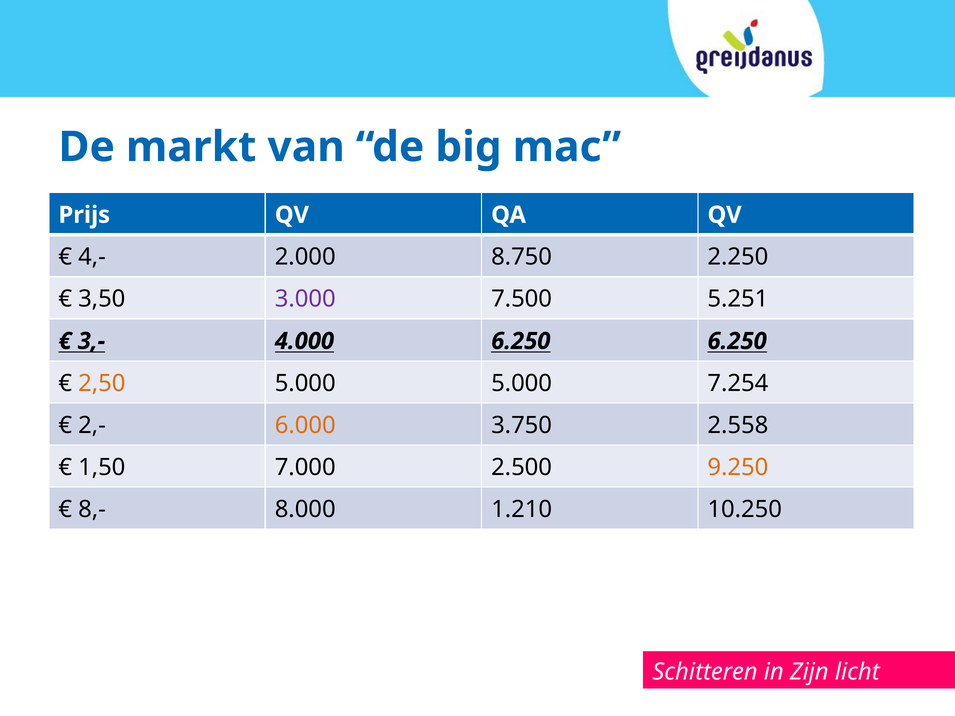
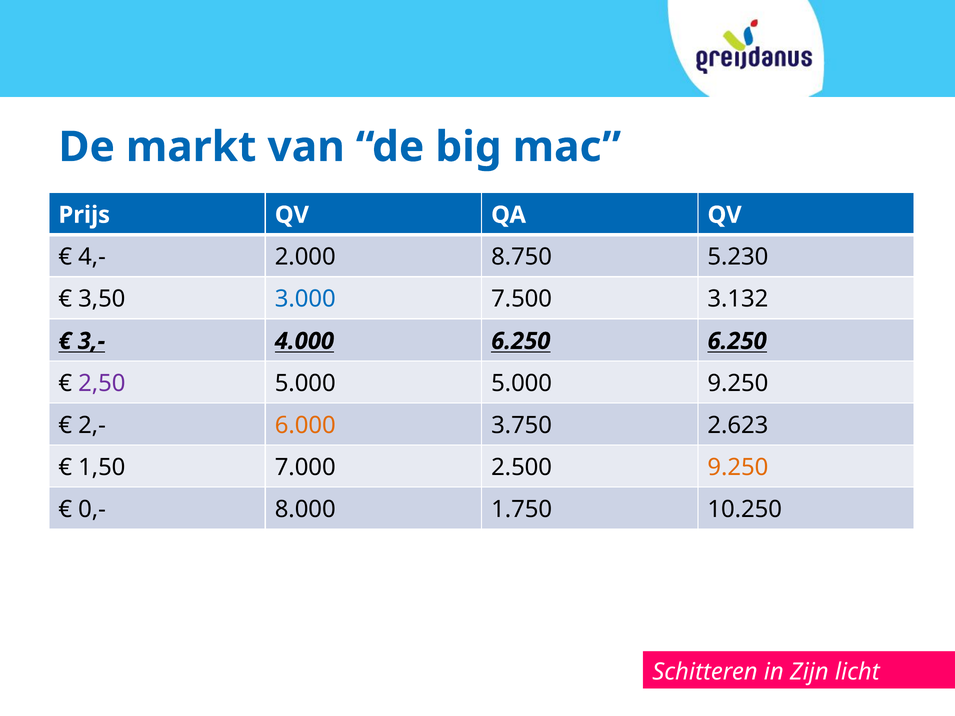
2.250: 2.250 -> 5.230
3.000 colour: purple -> blue
5.251: 5.251 -> 3.132
2,50 colour: orange -> purple
5.000 7.254: 7.254 -> 9.250
2.558: 2.558 -> 2.623
8,-: 8,- -> 0,-
1.210: 1.210 -> 1.750
